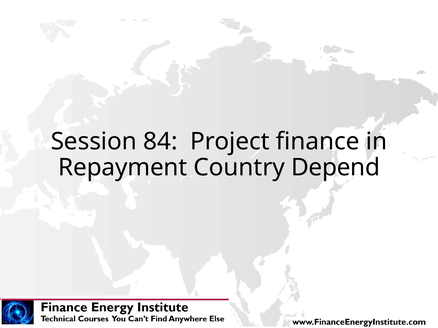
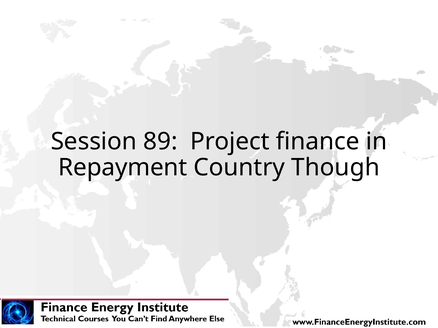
84: 84 -> 89
Depend: Depend -> Though
